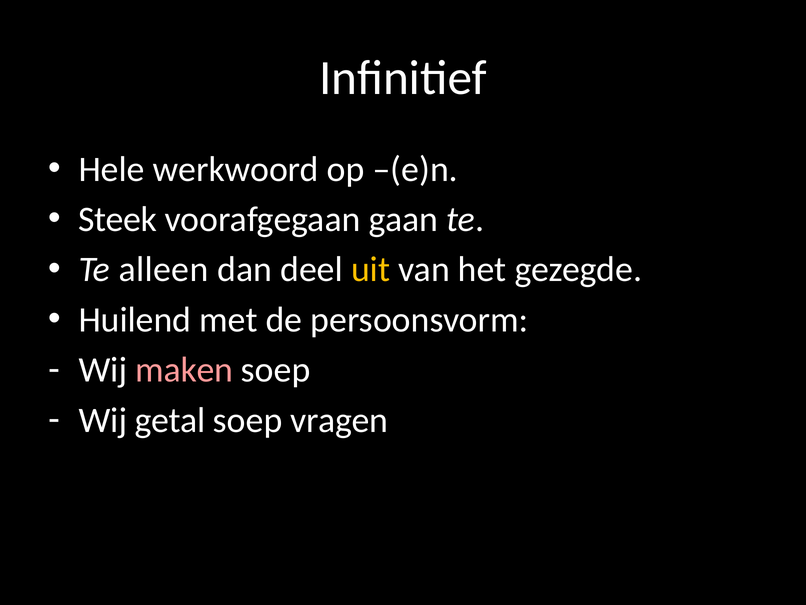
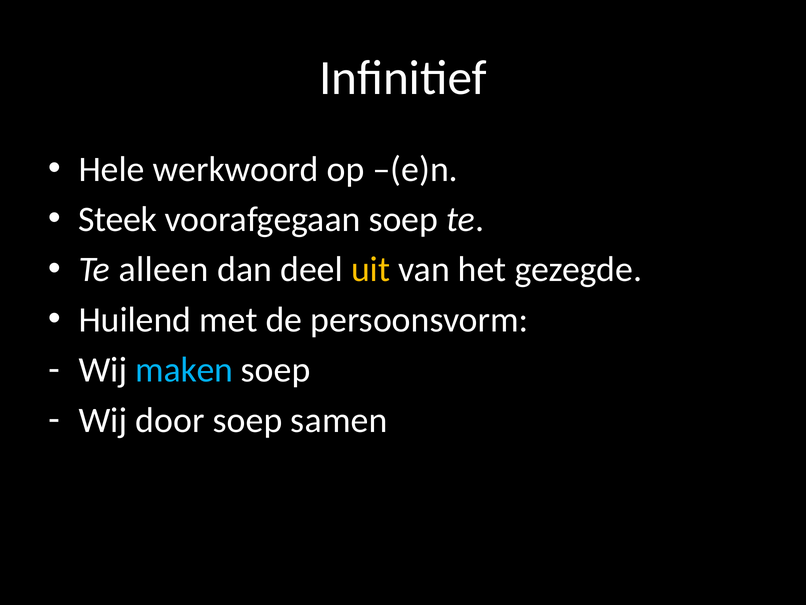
voorafgegaan gaan: gaan -> soep
maken colour: pink -> light blue
getal: getal -> door
vragen: vragen -> samen
